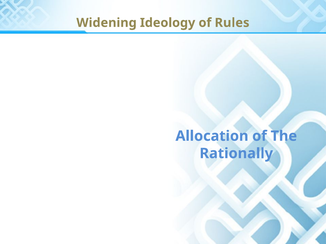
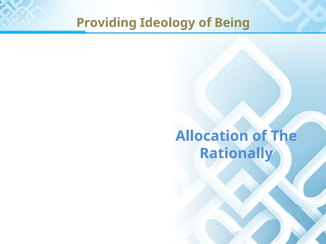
Widening: Widening -> Providing
Rules: Rules -> Being
